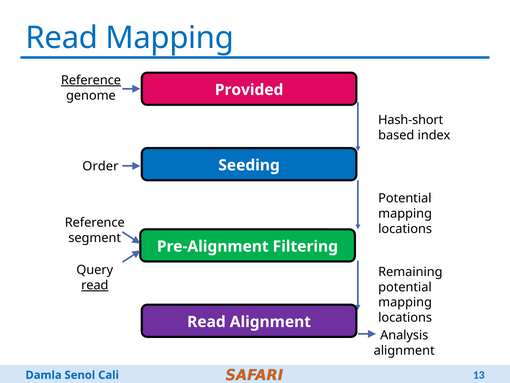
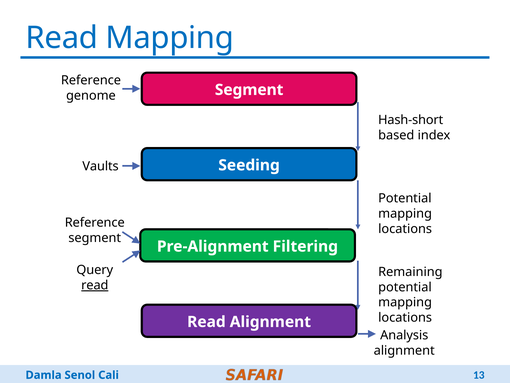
Reference at (91, 80) underline: present -> none
Provided at (249, 90): Provided -> Segment
Order: Order -> Vaults
